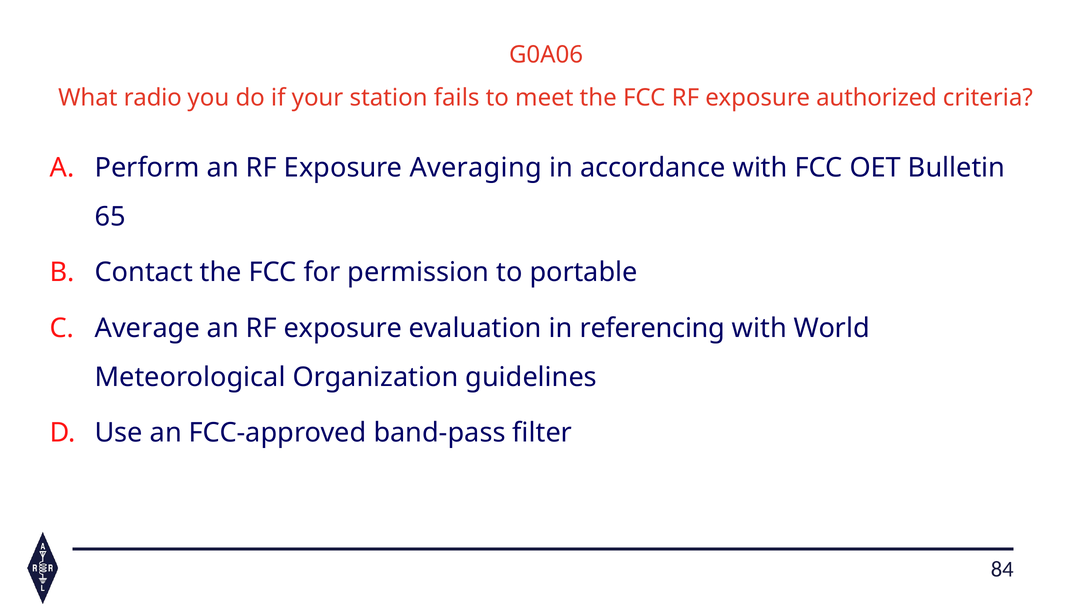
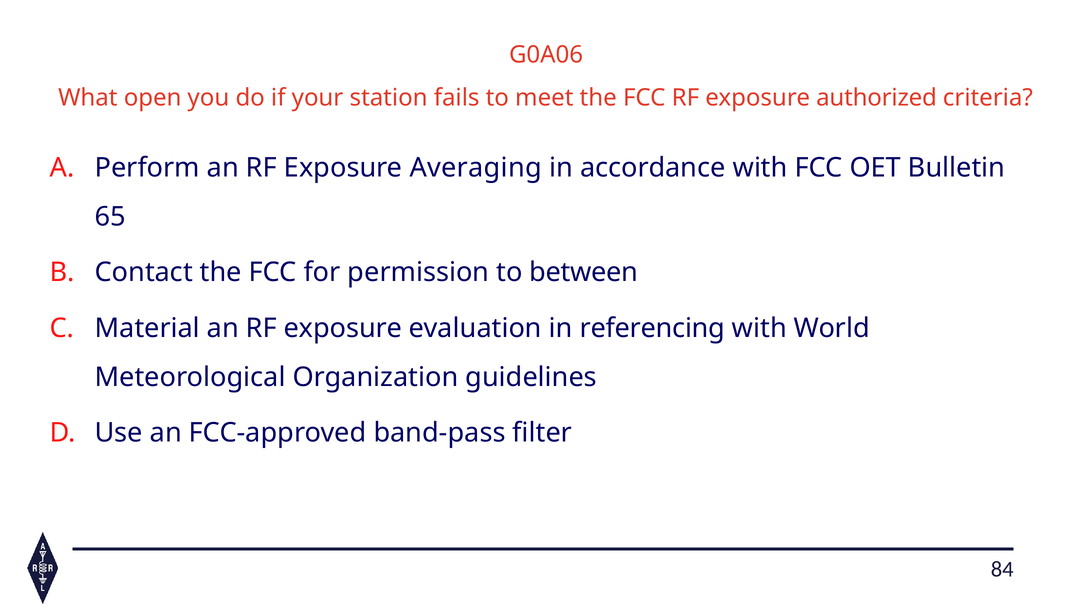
radio: radio -> open
portable: portable -> between
Average: Average -> Material
